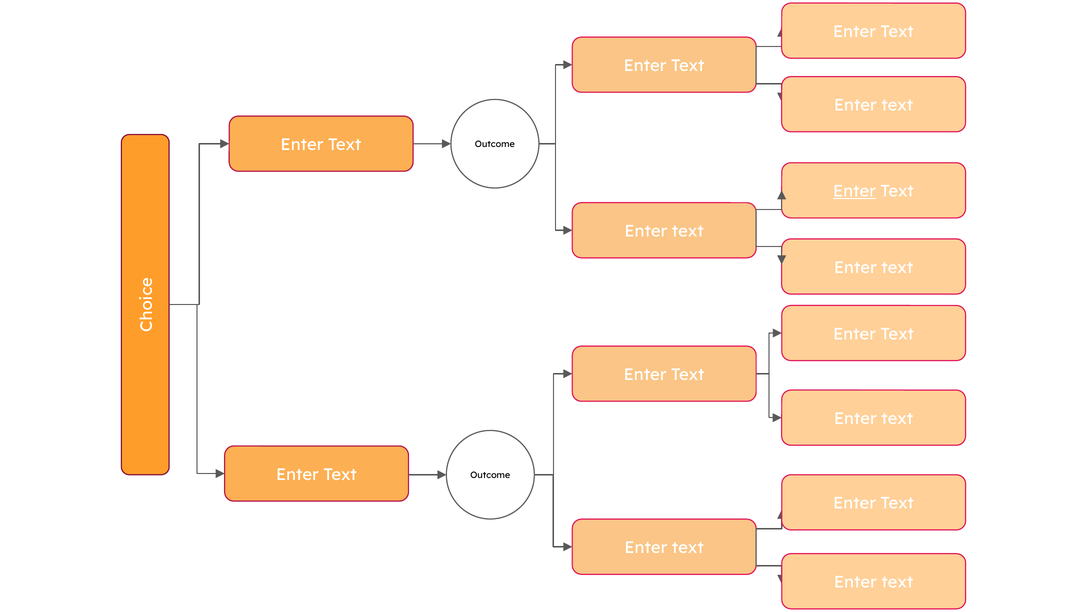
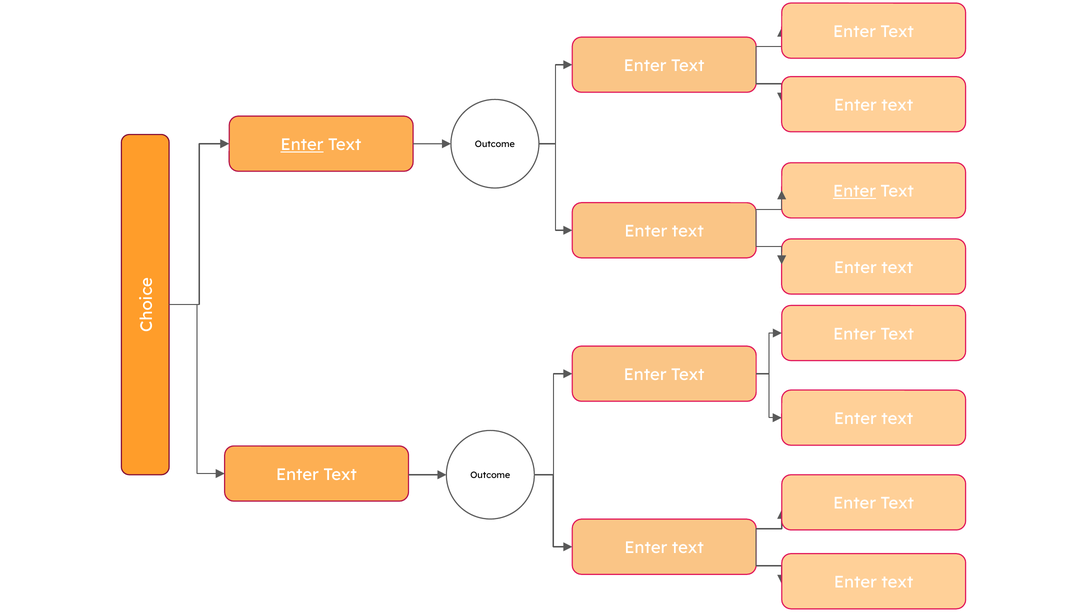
Enter at (302, 145) underline: none -> present
